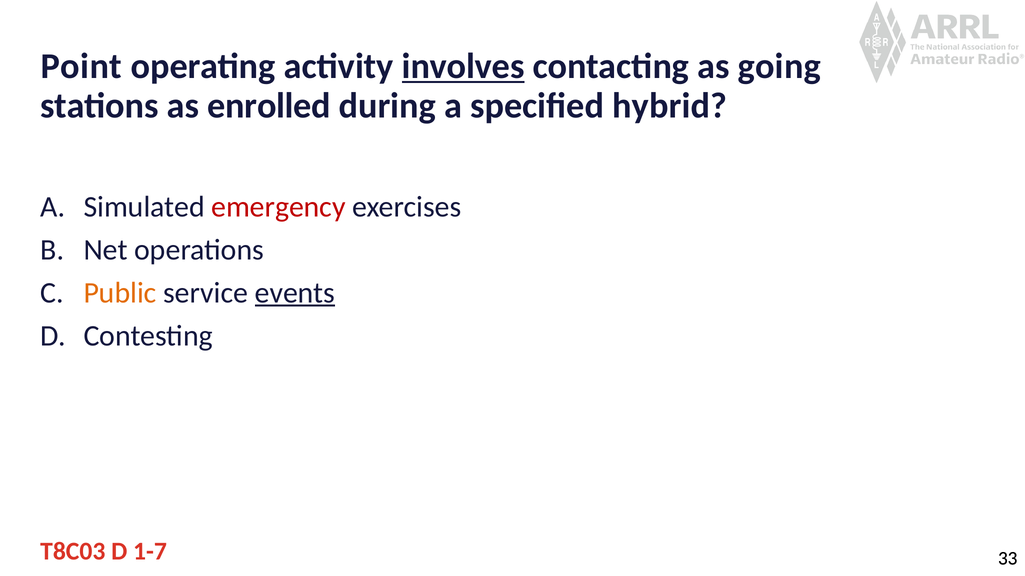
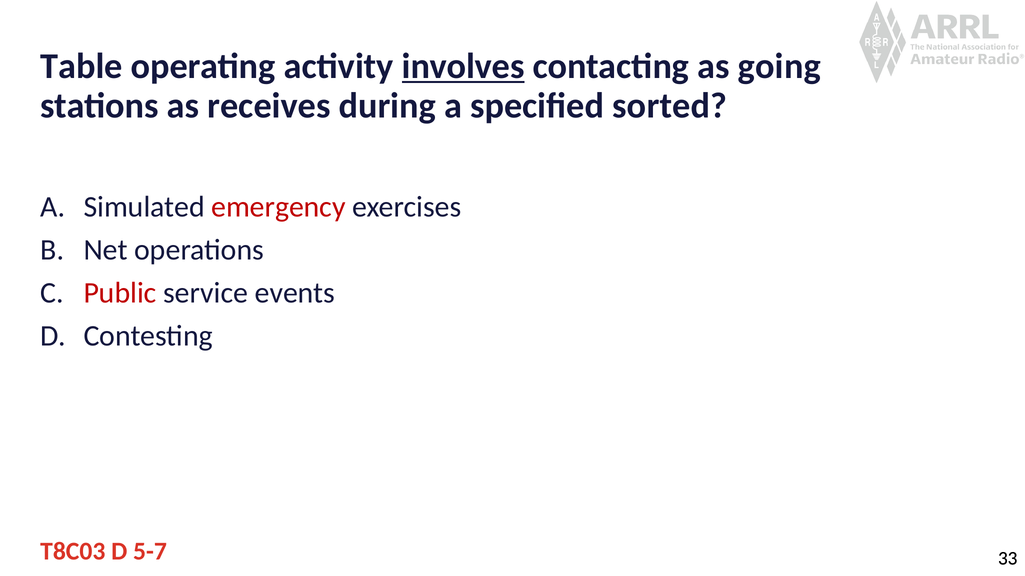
Point: Point -> Table
enrolled: enrolled -> receives
hybrid: hybrid -> sorted
Public colour: orange -> red
events underline: present -> none
1-7: 1-7 -> 5-7
